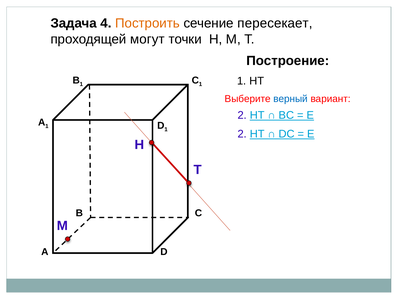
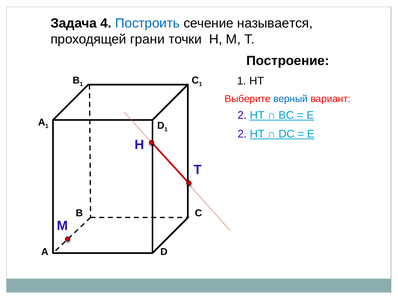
Построить colour: orange -> blue
пересекает: пересекает -> называется
могут: могут -> грани
